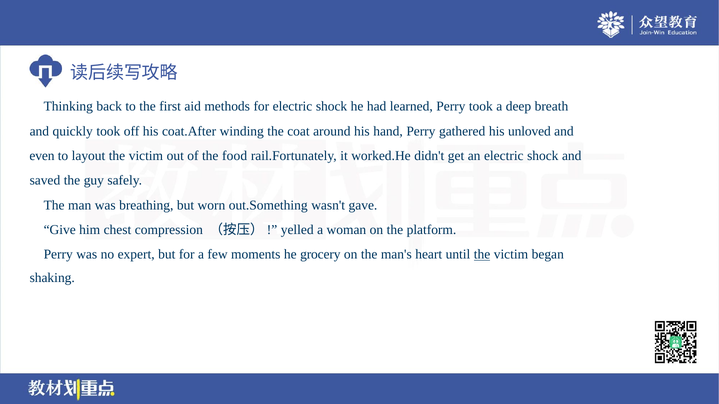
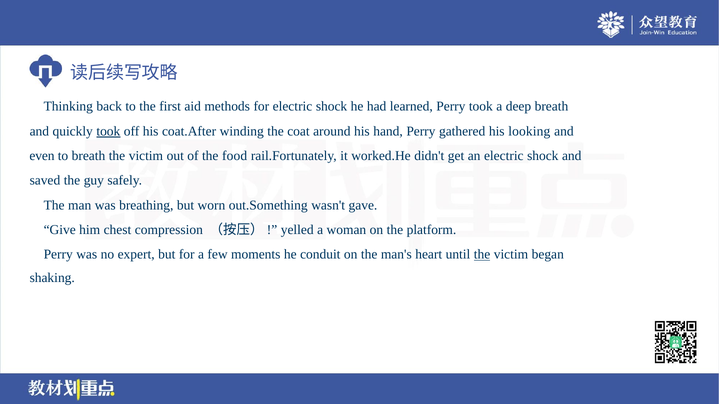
took at (108, 131) underline: none -> present
unloved: unloved -> looking
to layout: layout -> breath
grocery: grocery -> conduit
